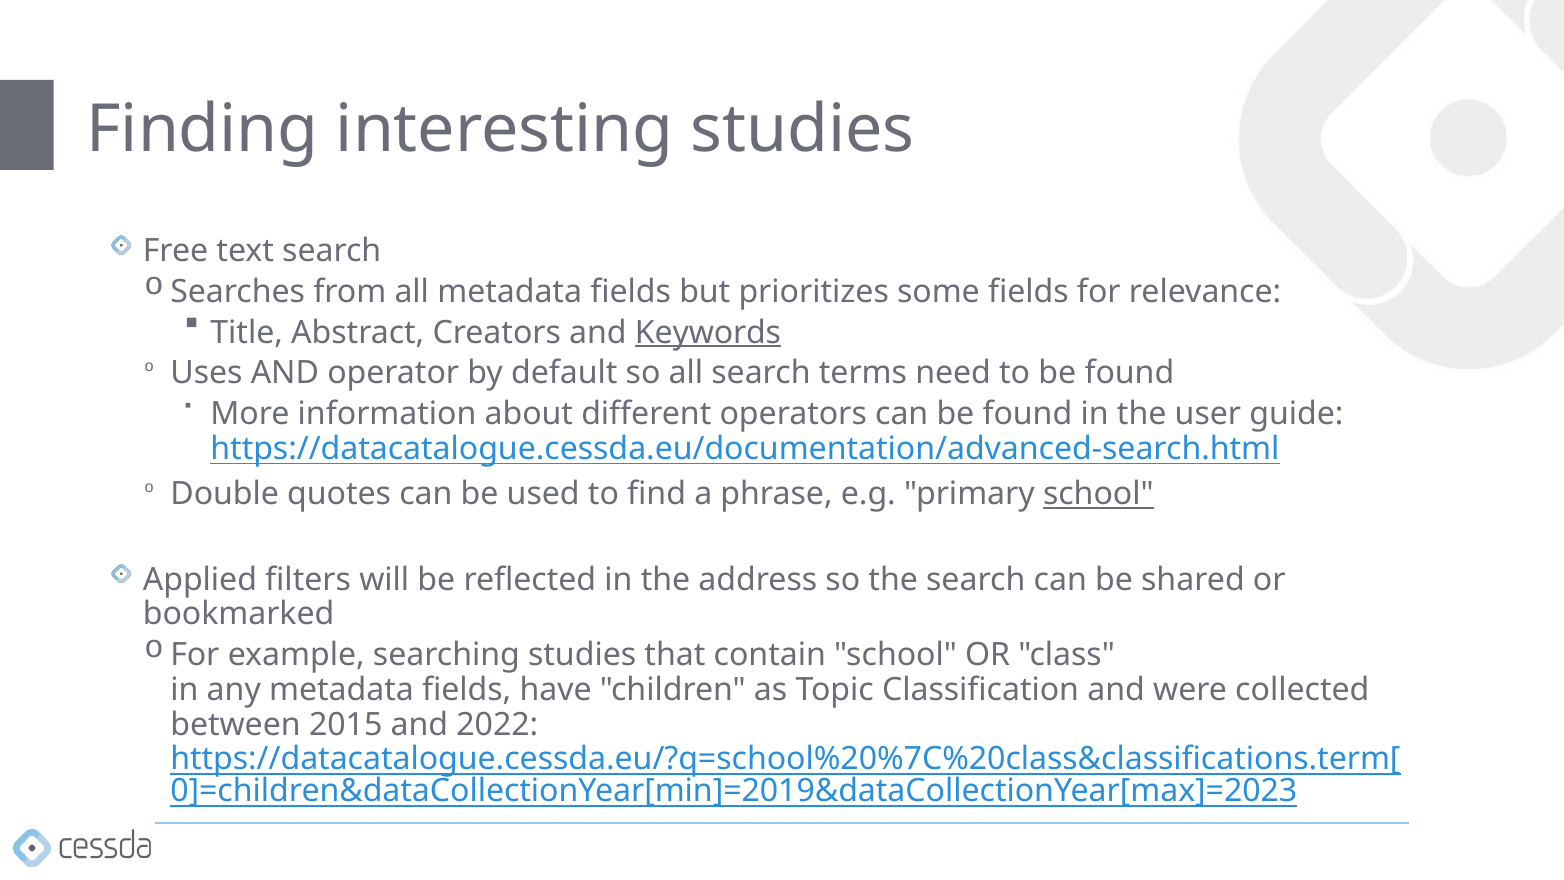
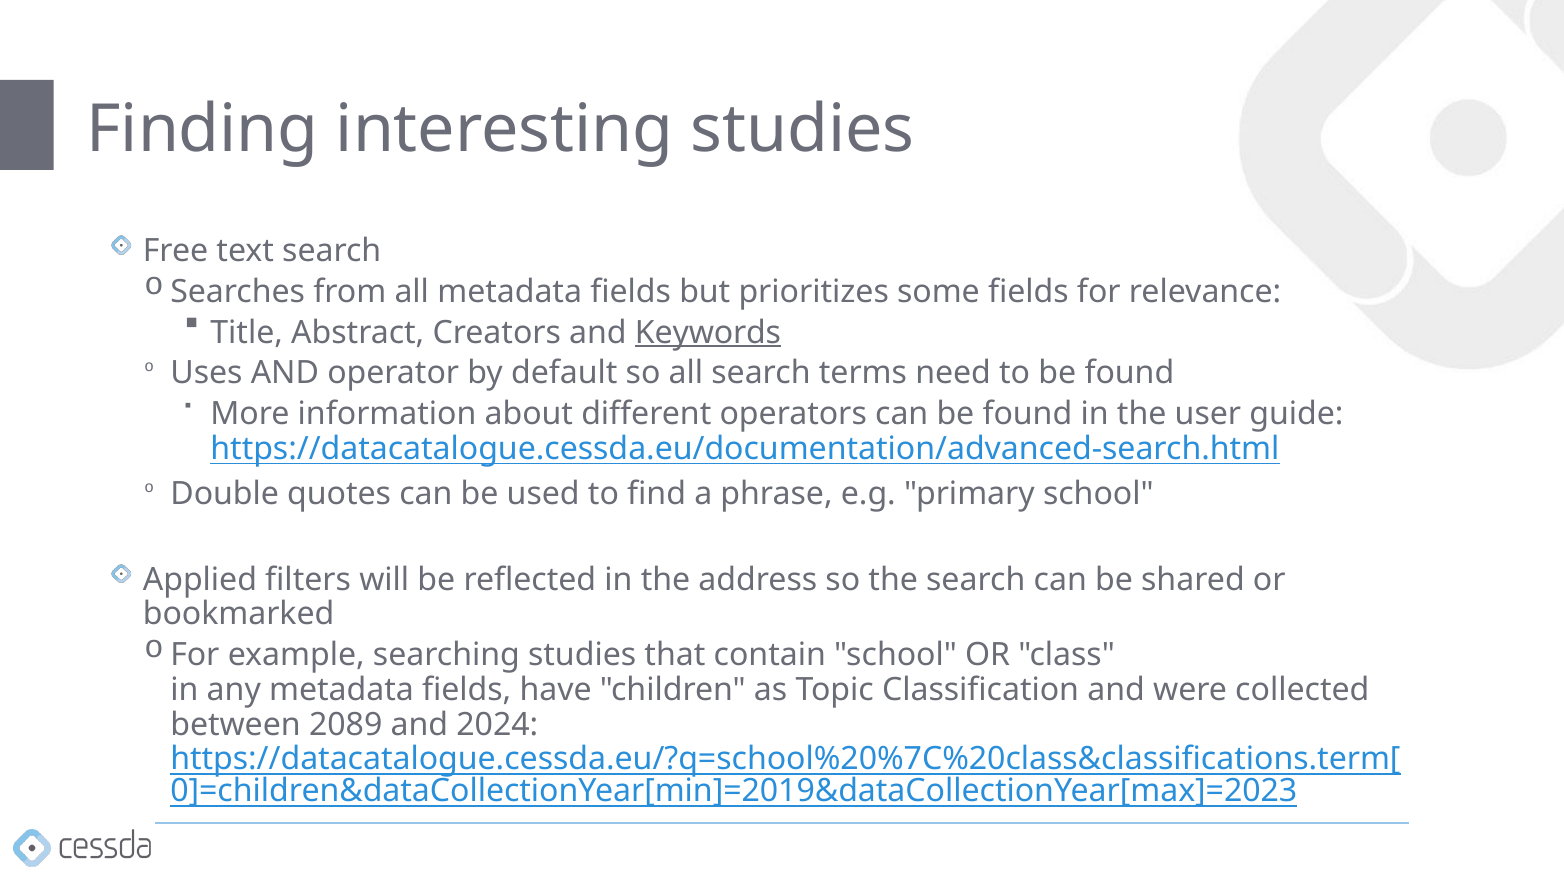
school at (1098, 494) underline: present -> none
2015: 2015 -> 2089
2022: 2022 -> 2024
